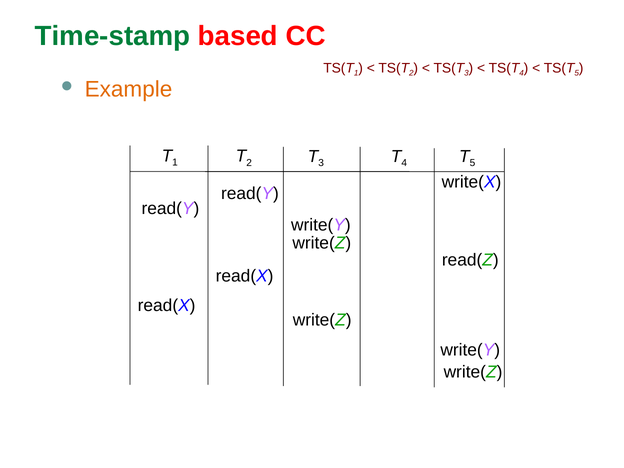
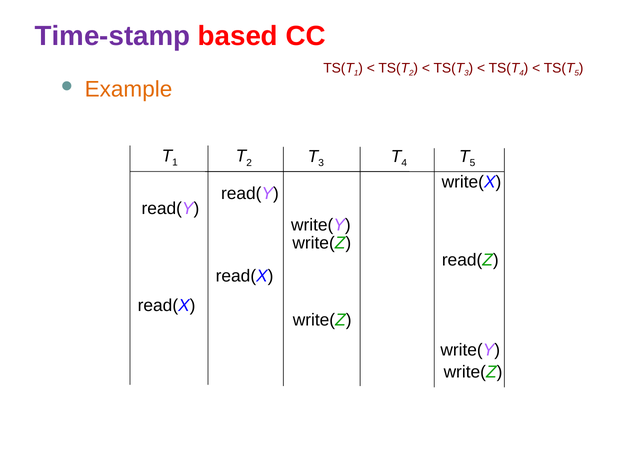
Time-stamp colour: green -> purple
